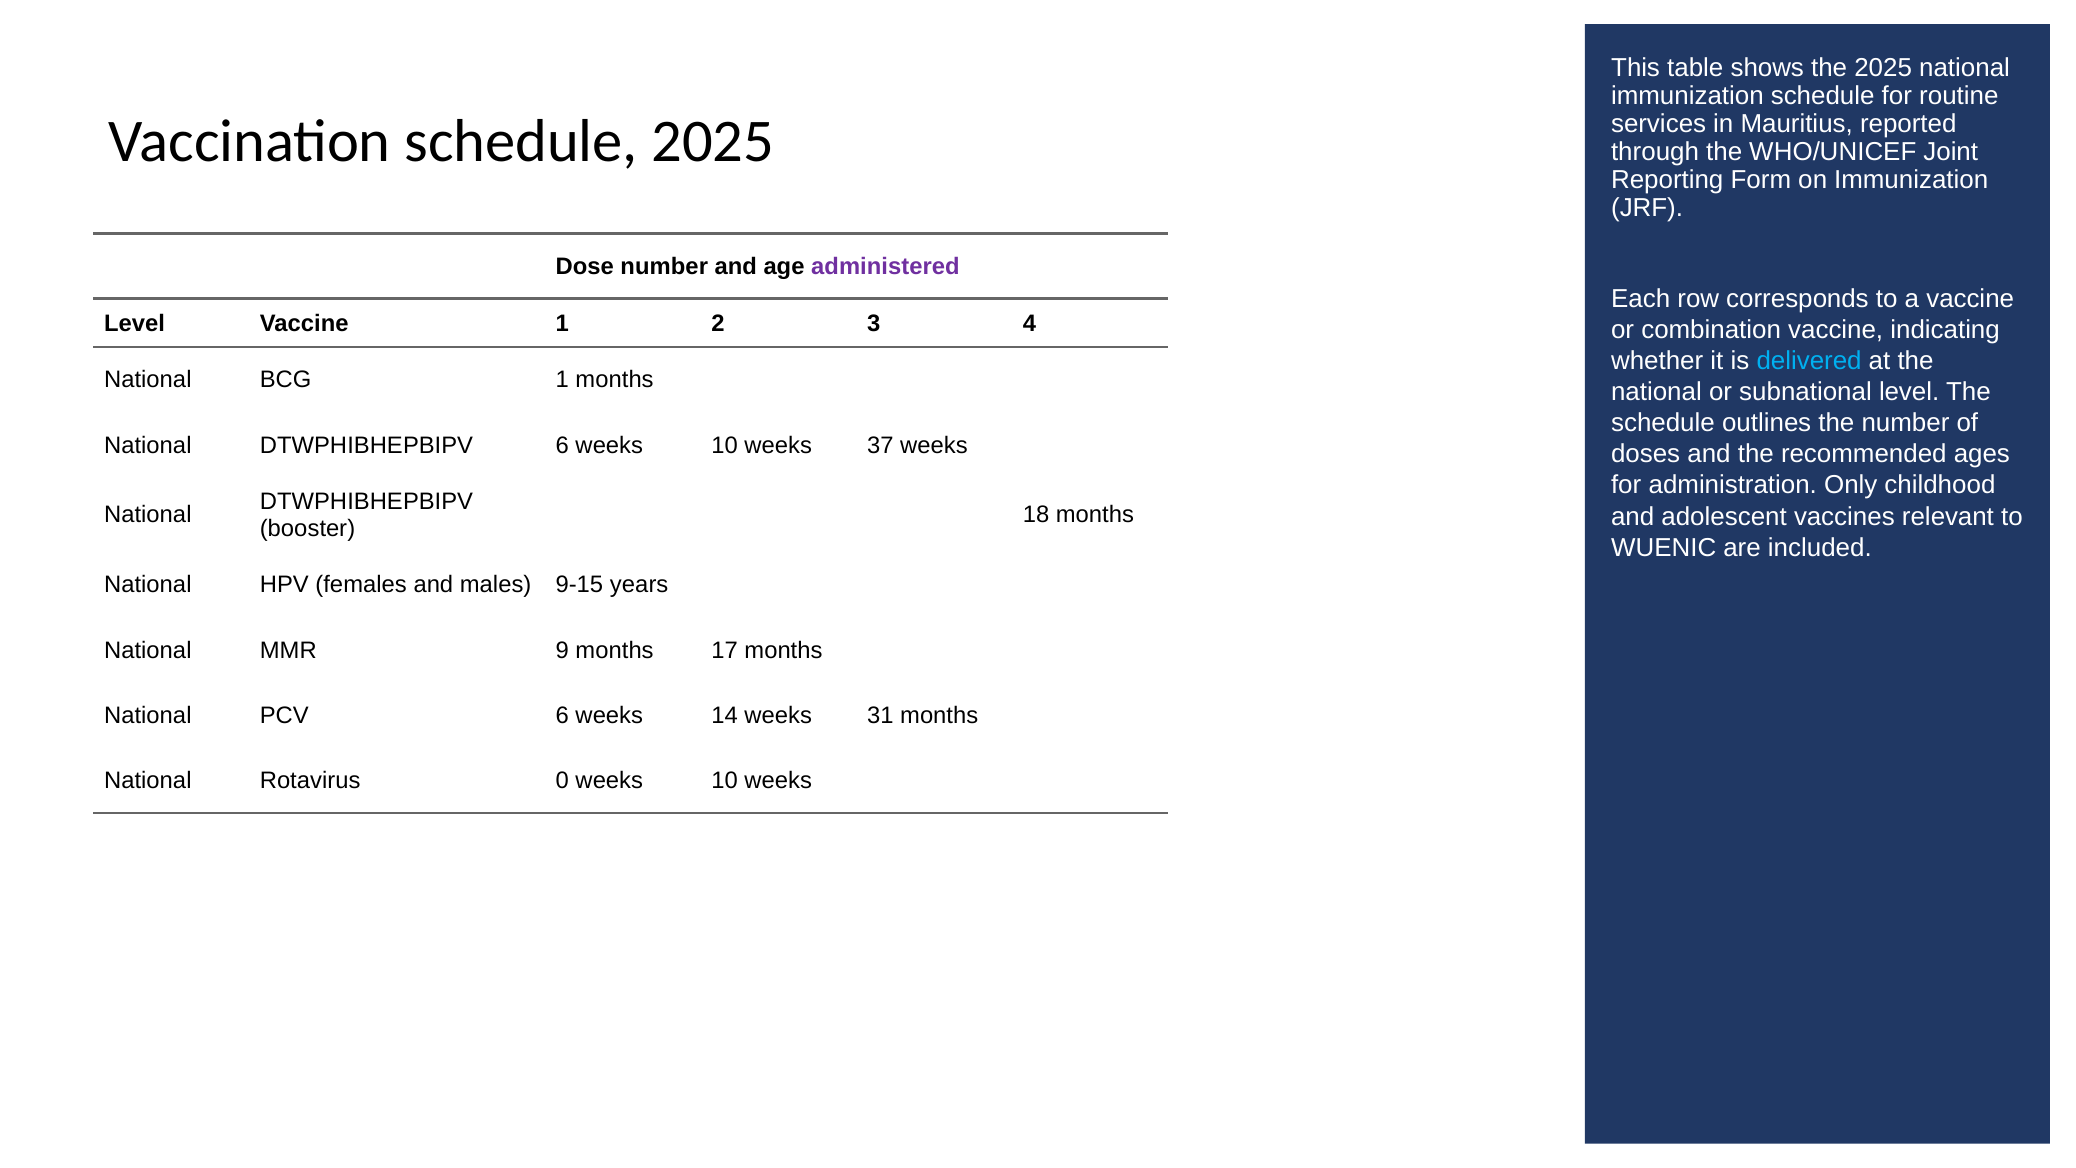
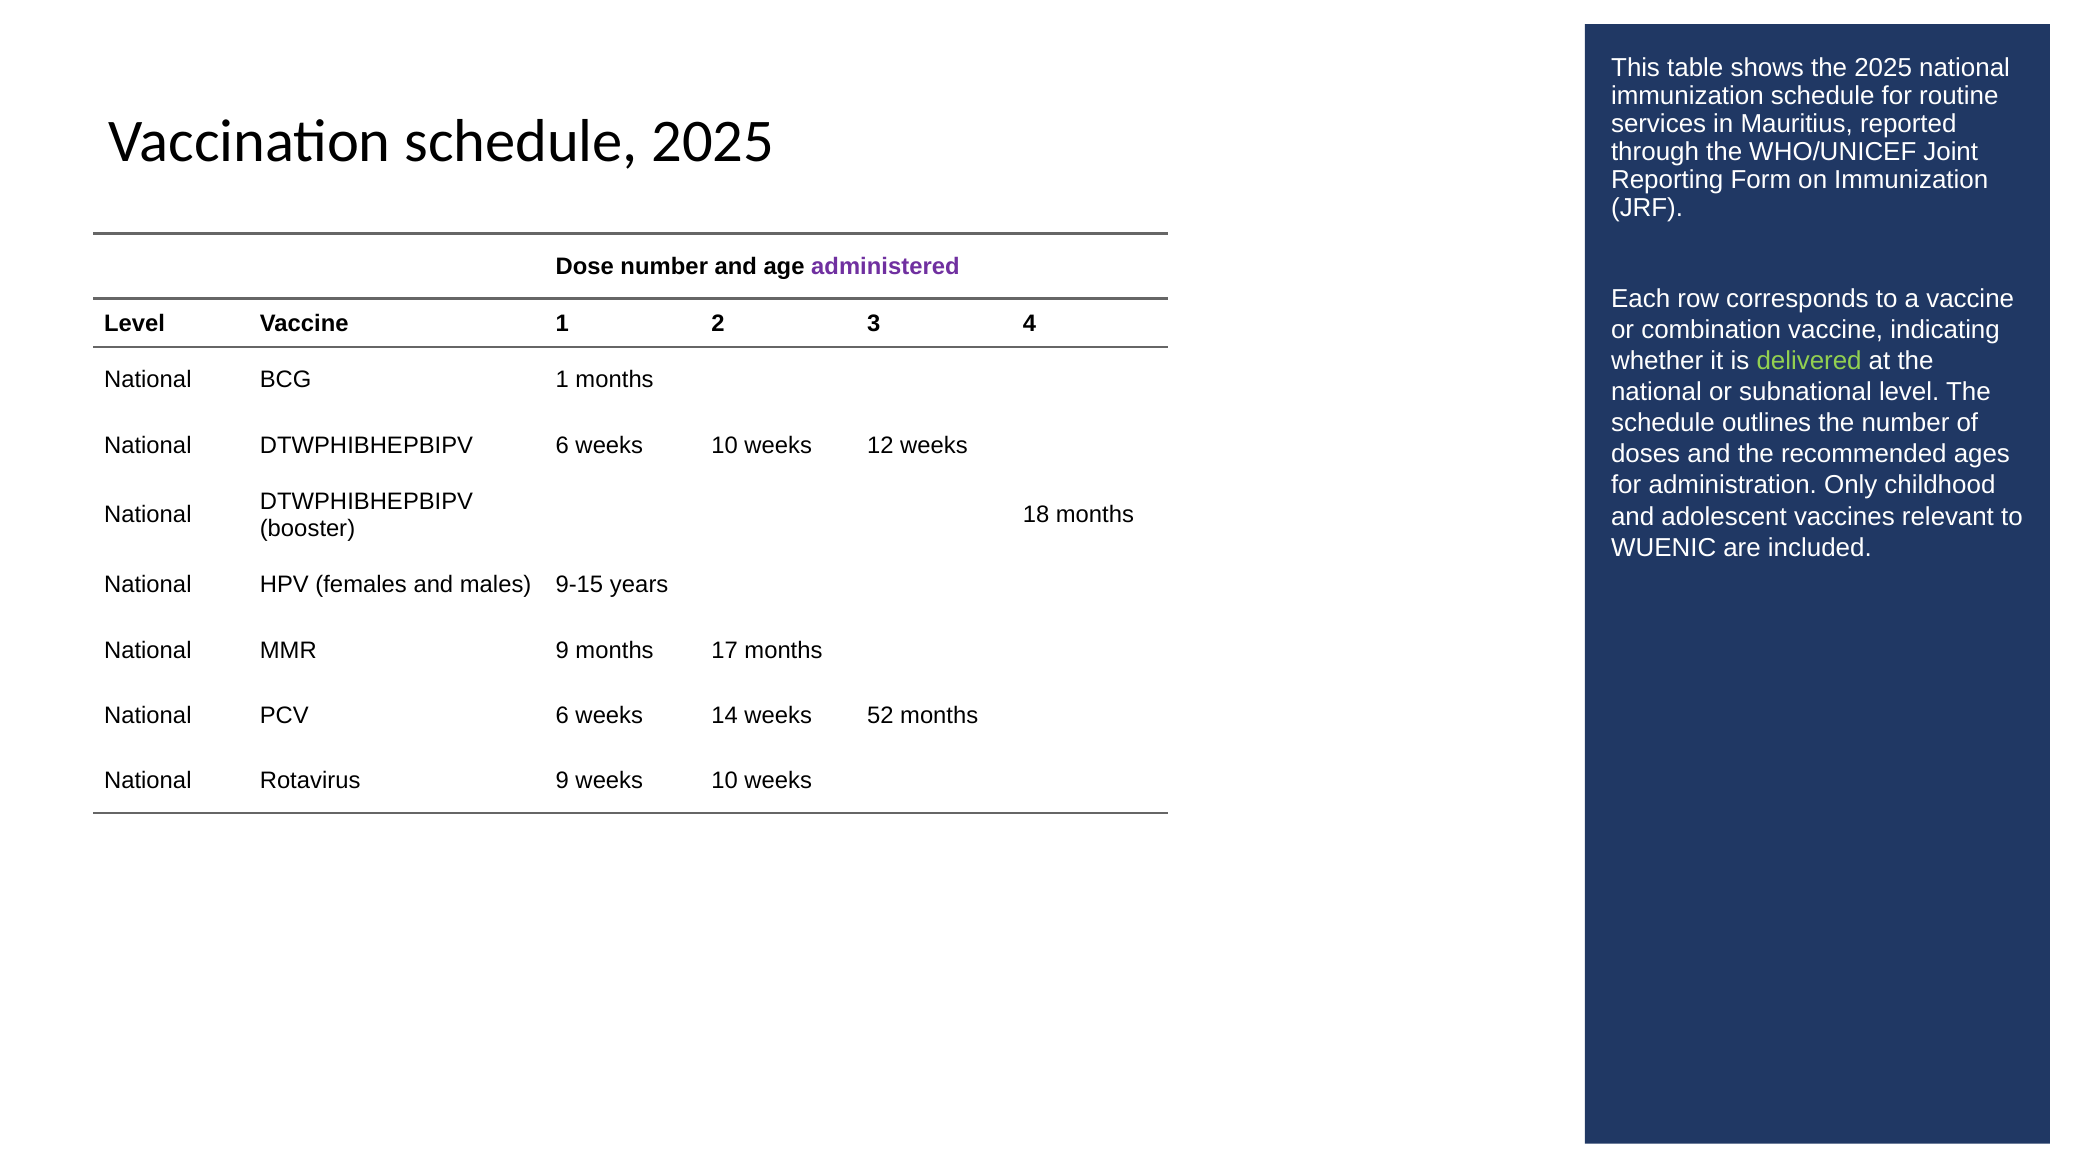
delivered colour: light blue -> light green
37: 37 -> 12
31: 31 -> 52
Rotavirus 0: 0 -> 9
